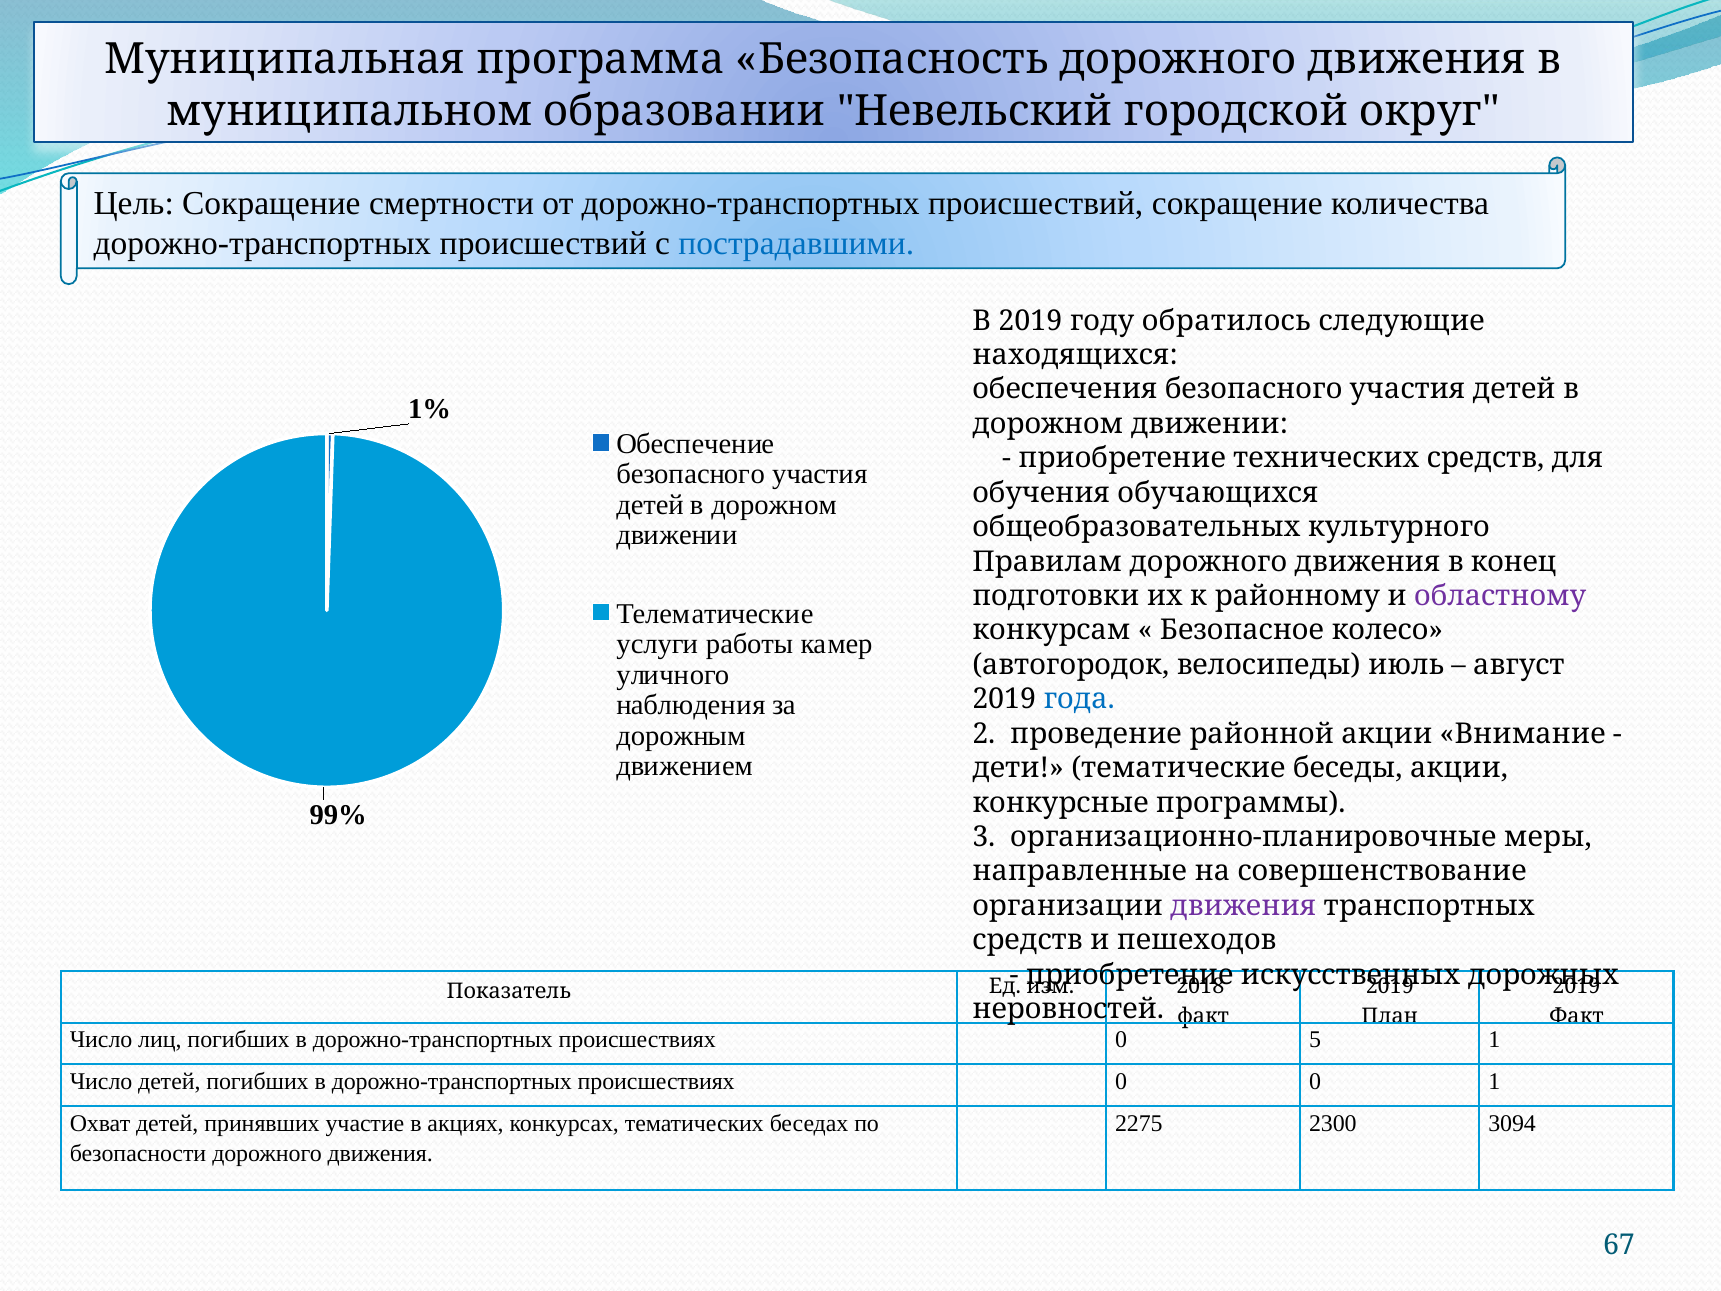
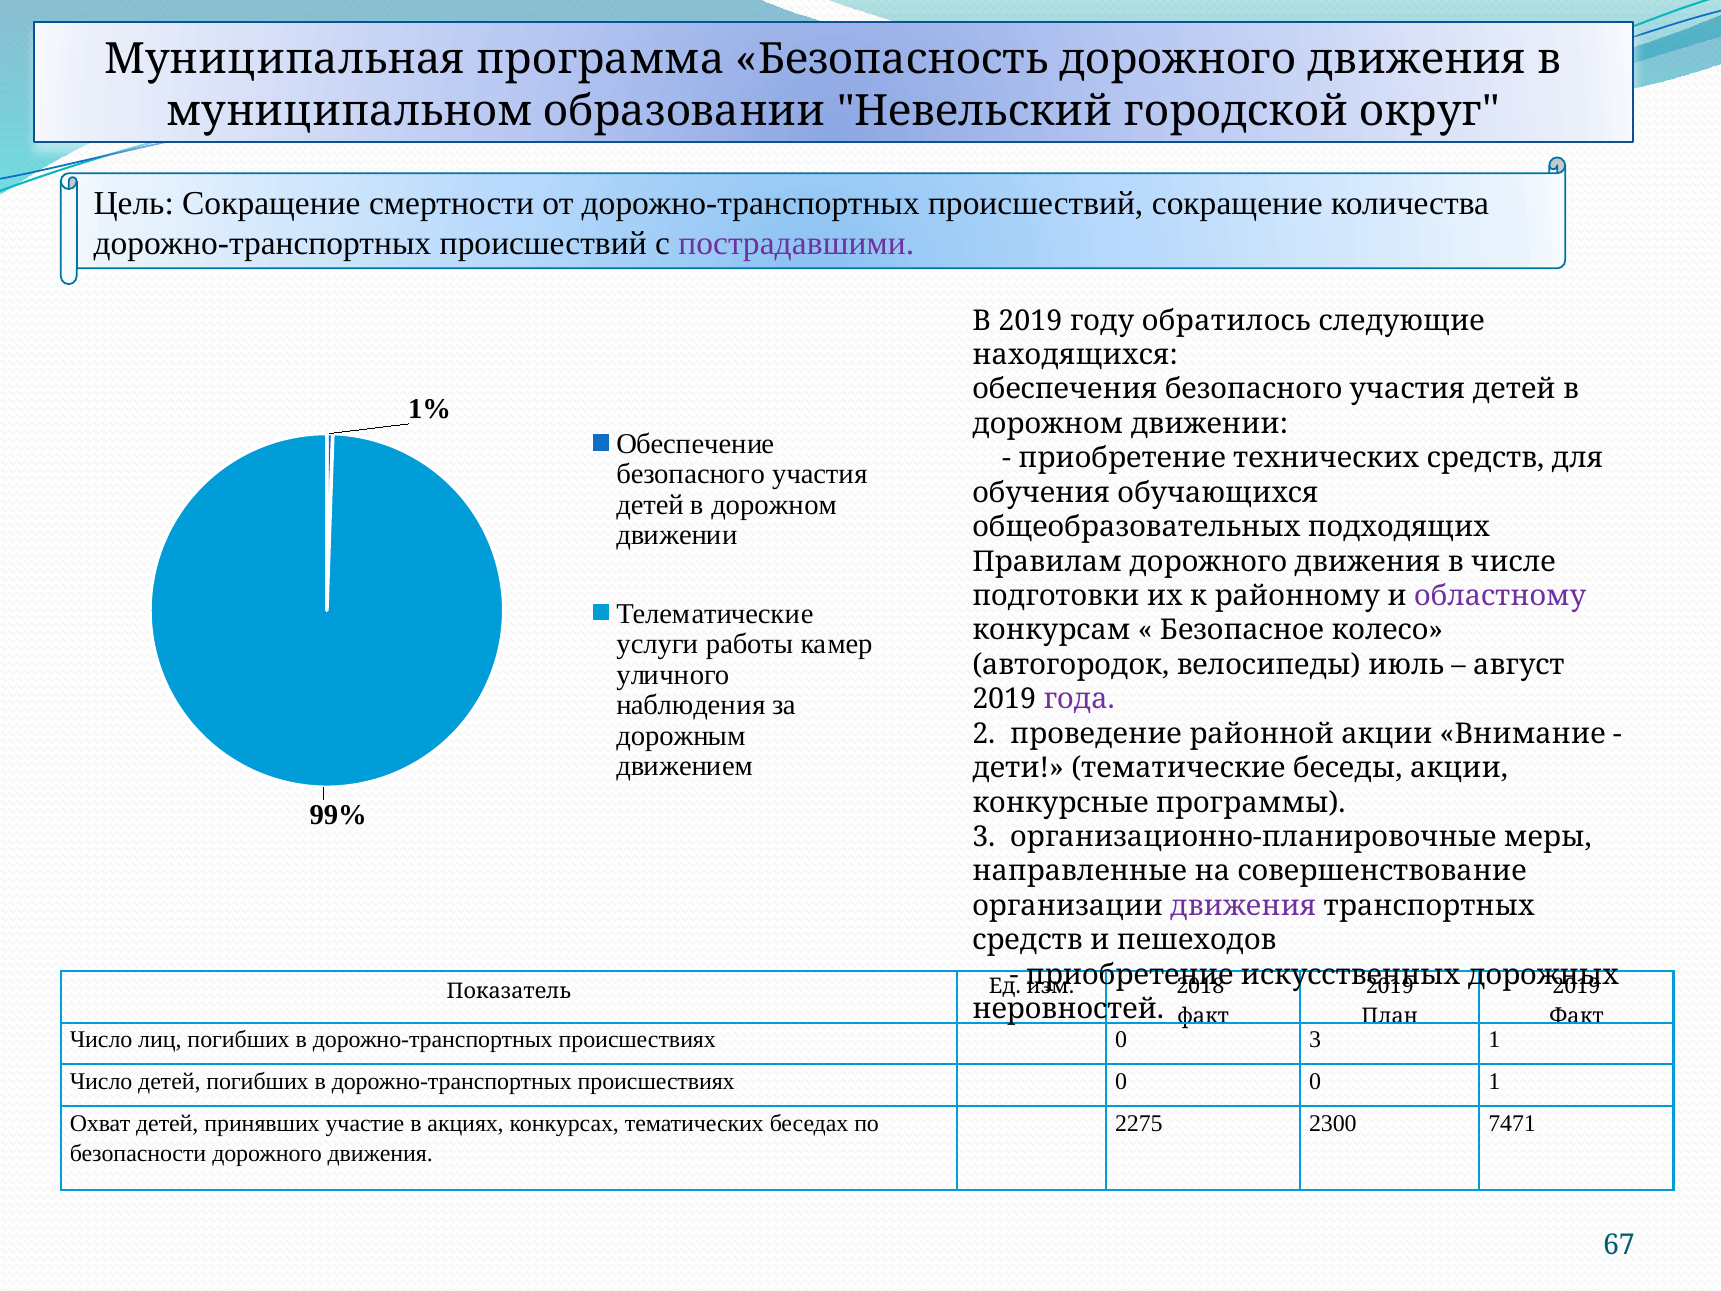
пострадавшими colour: blue -> purple
культурного: культурного -> подходящих
конец: конец -> числе
года colour: blue -> purple
0 5: 5 -> 3
3094: 3094 -> 7471
